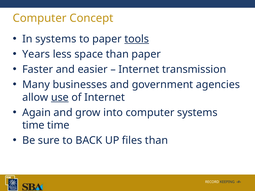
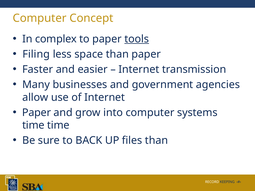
In systems: systems -> complex
Years: Years -> Filing
use underline: present -> none
Again at (37, 113): Again -> Paper
